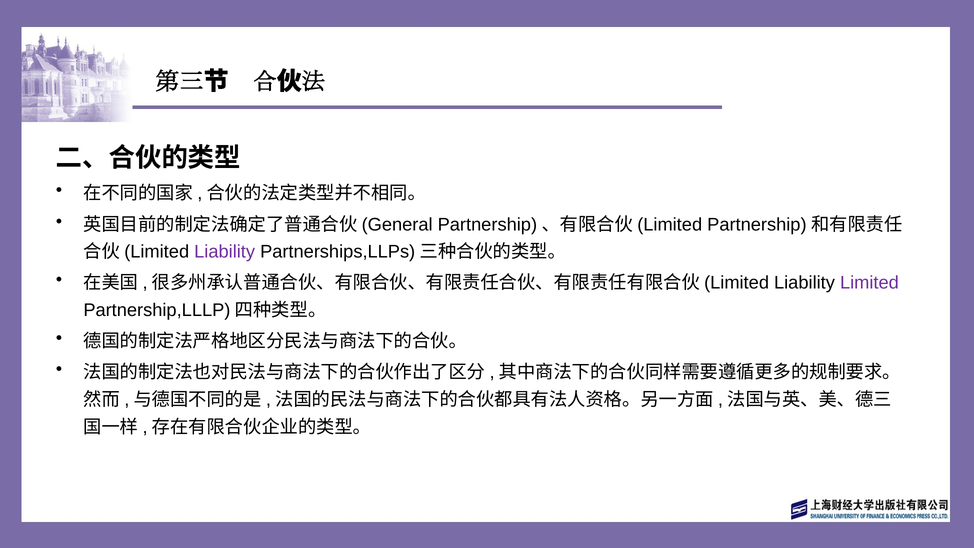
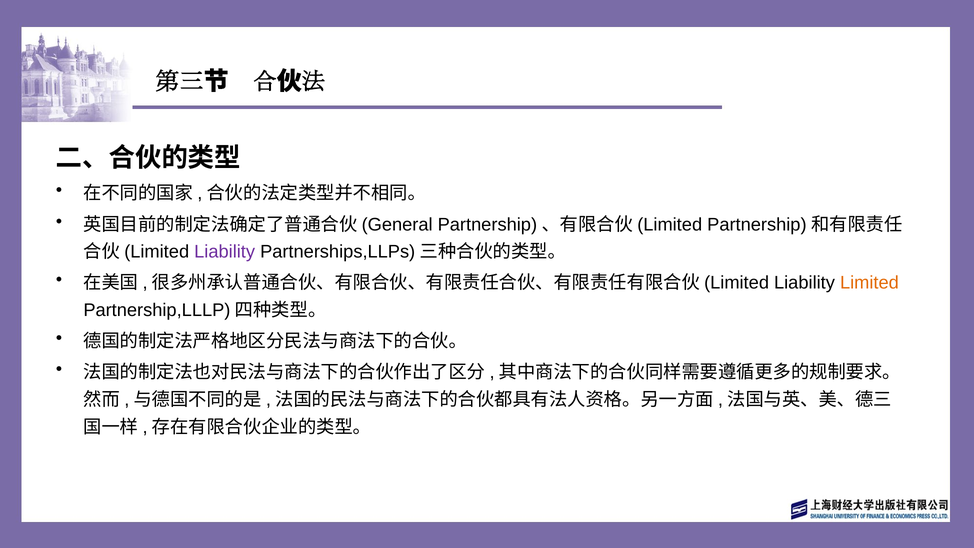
Limited colour: purple -> orange
